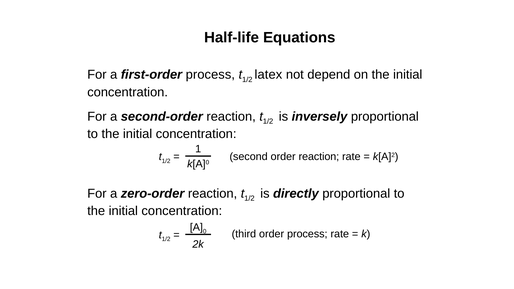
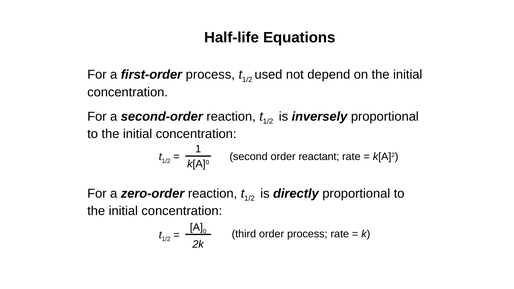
latex: latex -> used
order reaction: reaction -> reactant
